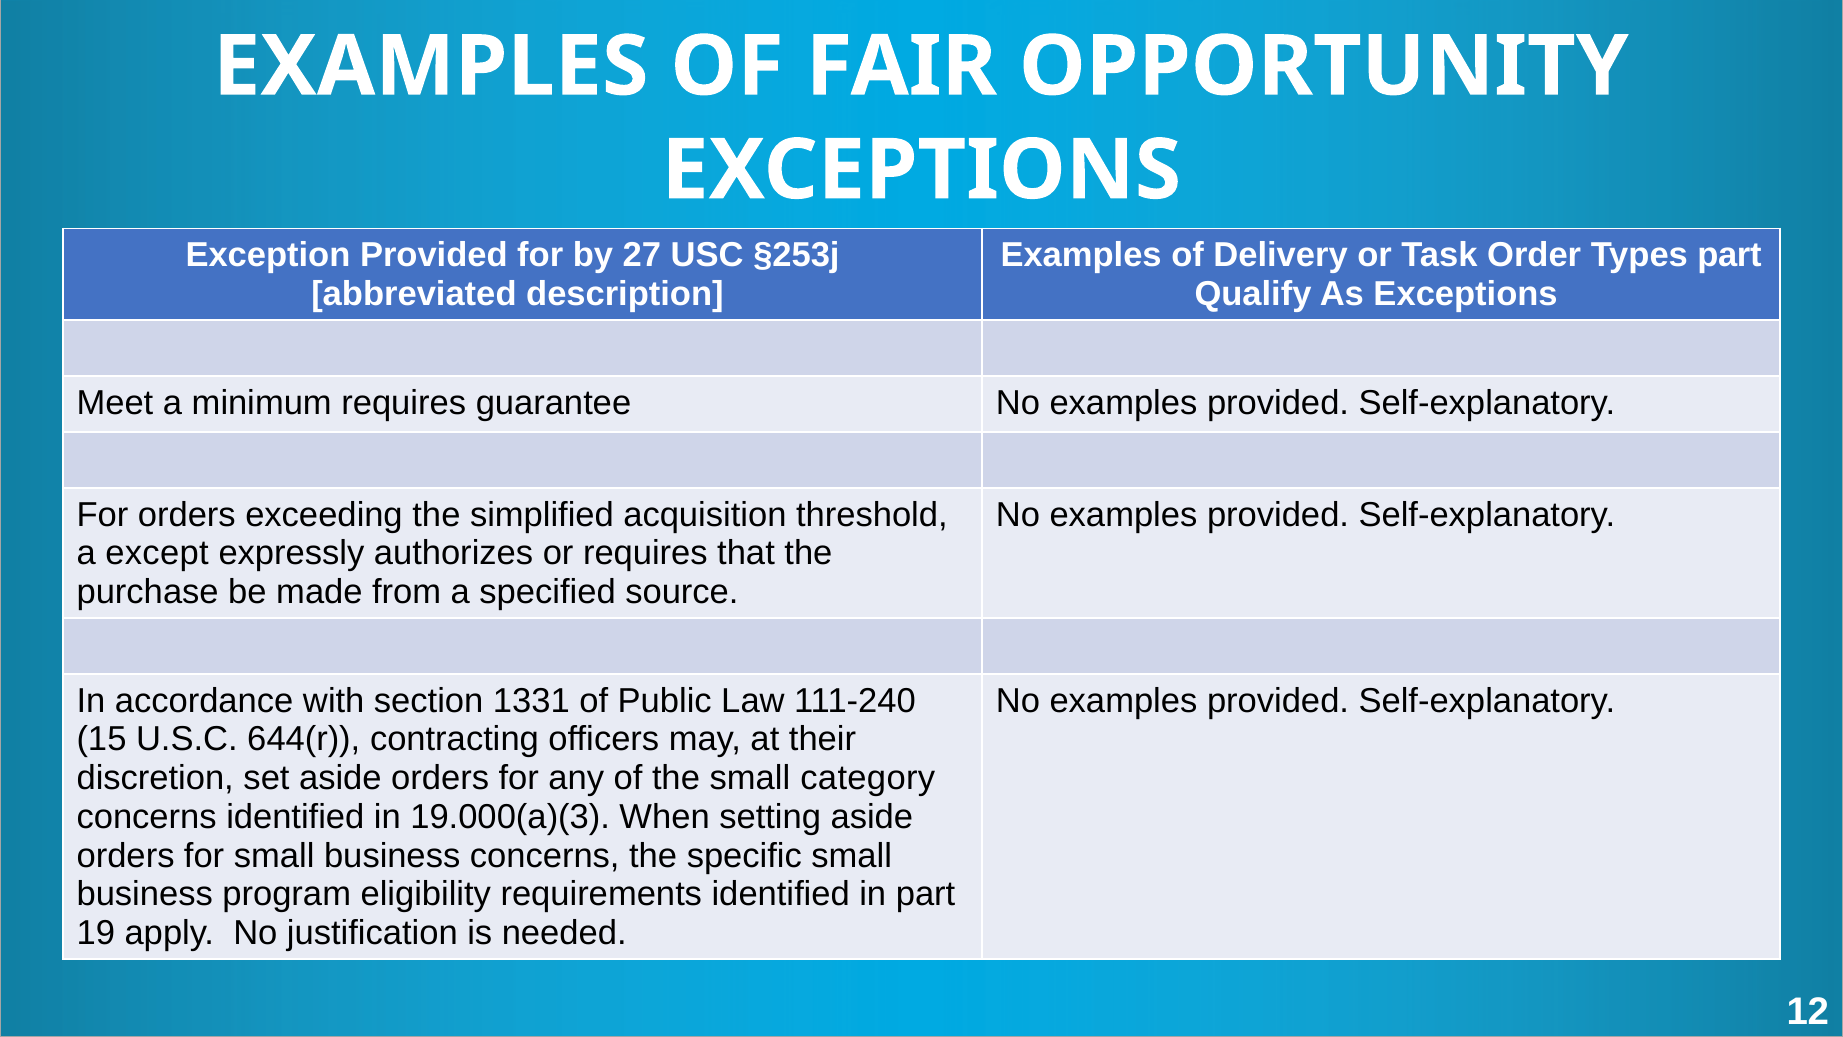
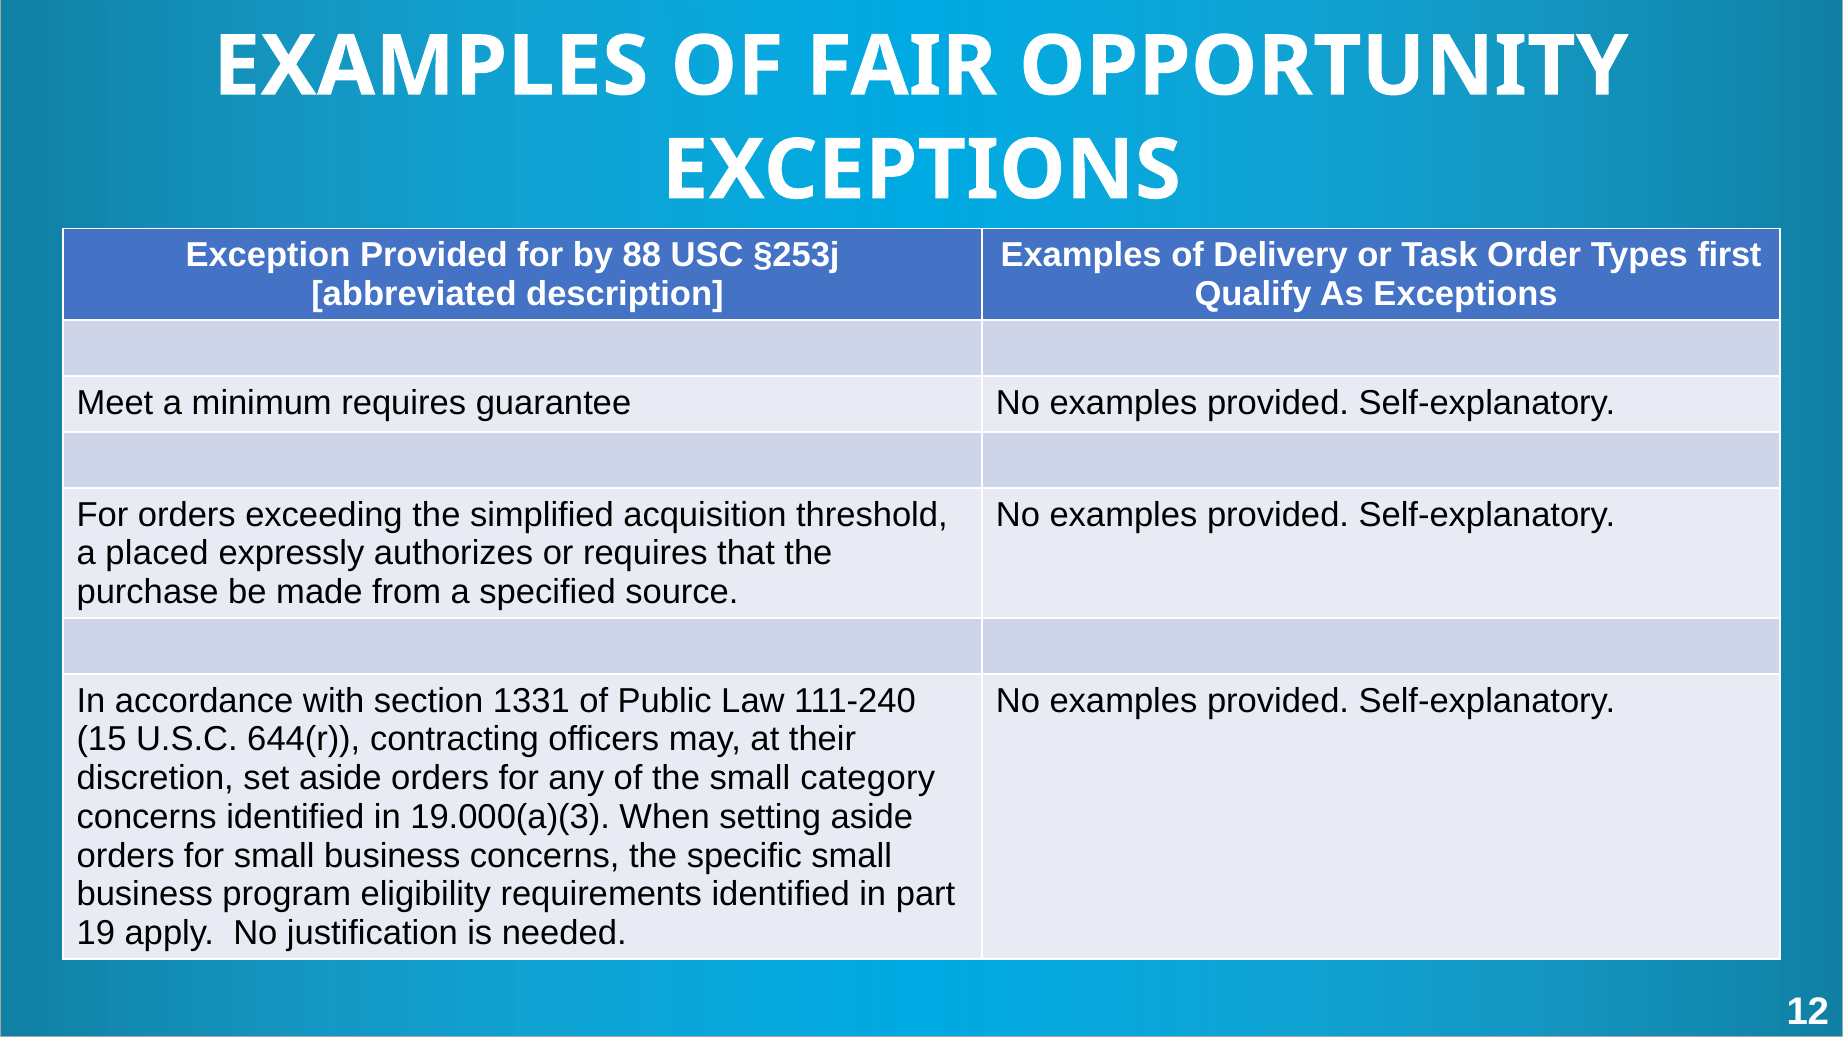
27: 27 -> 88
Types part: part -> first
except: except -> placed
